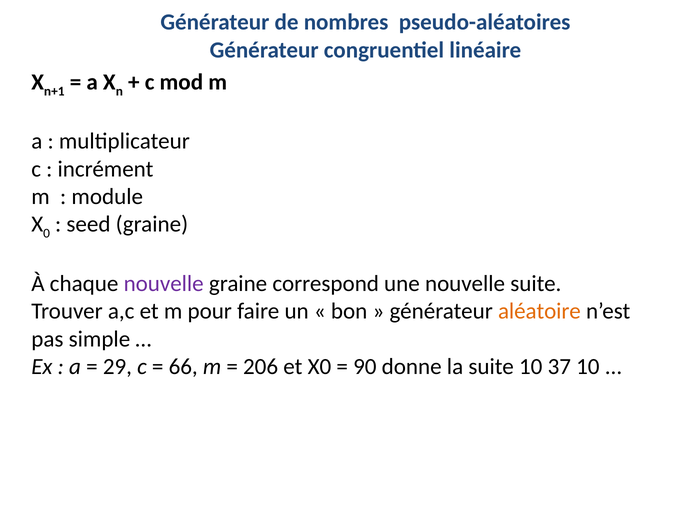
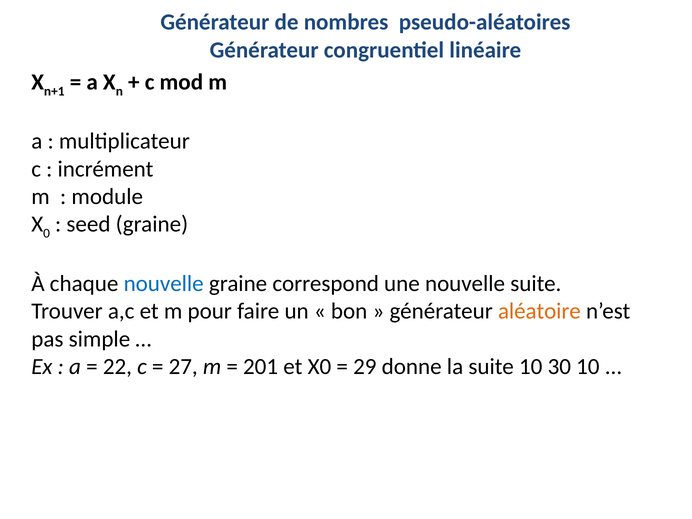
nouvelle at (164, 284) colour: purple -> blue
29: 29 -> 22
66: 66 -> 27
206: 206 -> 201
90: 90 -> 29
37: 37 -> 30
